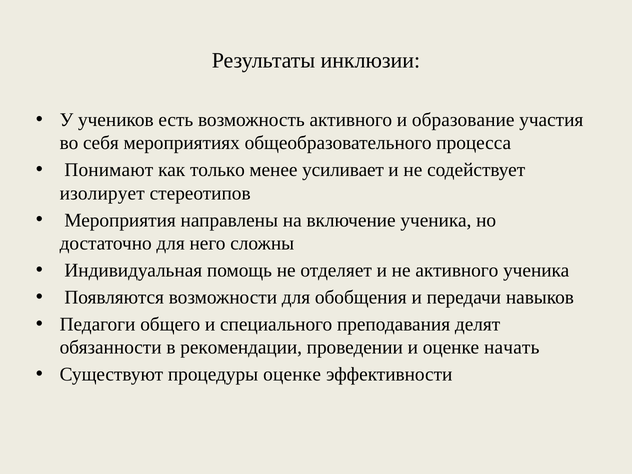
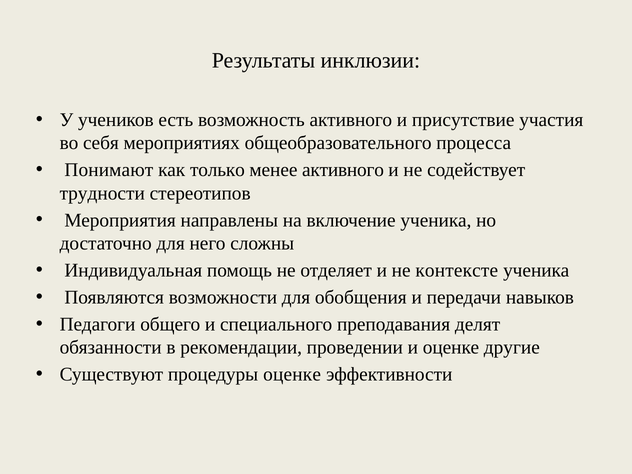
образование: образование -> присутствие
менее усиливает: усиливает -> активного
изолирует: изолирует -> трудности
не активного: активного -> контексте
начать: начать -> другие
